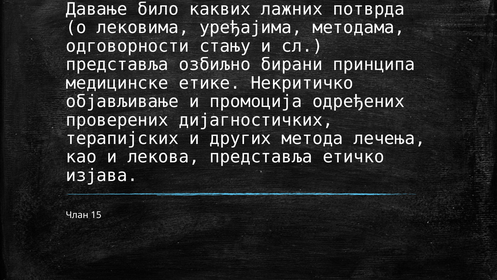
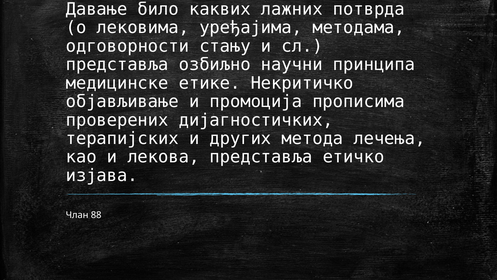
бирани: бирани -> научни
одређених: одређених -> прописима
15: 15 -> 88
